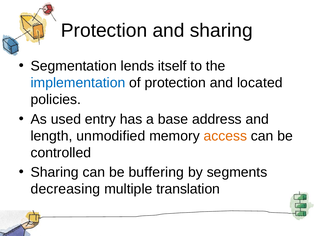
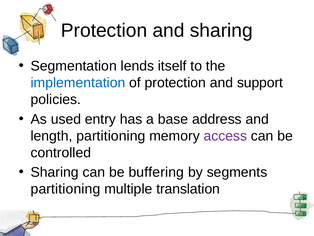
located: located -> support
length unmodified: unmodified -> partitioning
access colour: orange -> purple
decreasing at (65, 189): decreasing -> partitioning
